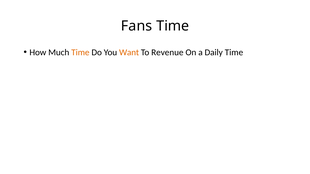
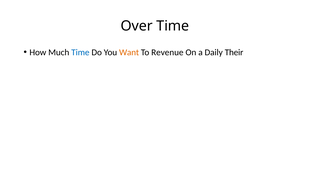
Fans: Fans -> Over
Time at (80, 52) colour: orange -> blue
Daily Time: Time -> Their
